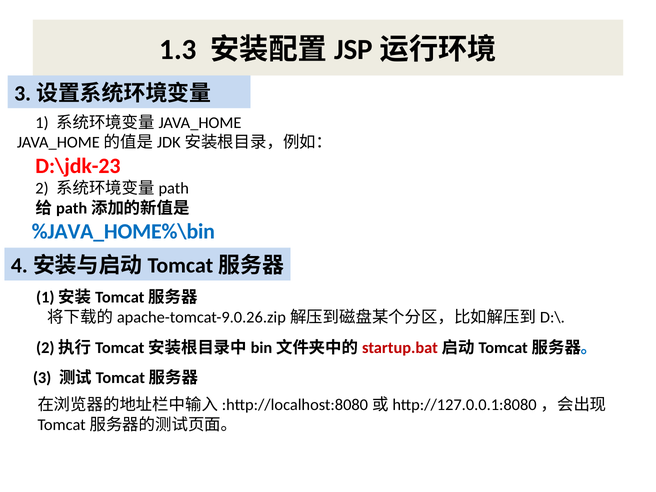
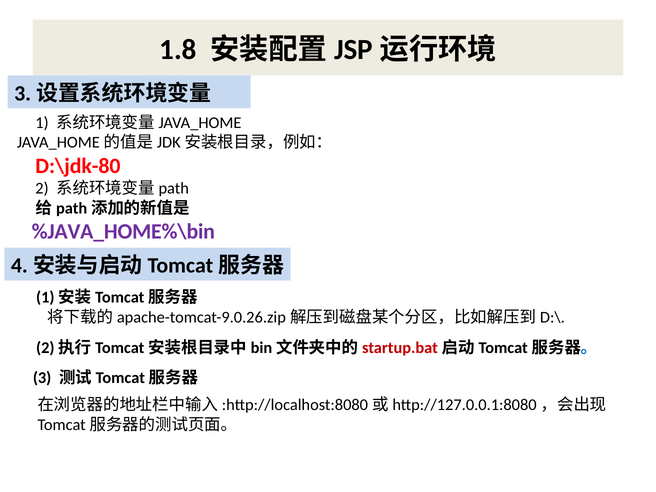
1.3: 1.3 -> 1.8
D:\jdk-23: D:\jdk-23 -> D:\jdk-80
%JAVA_HOME%\bin colour: blue -> purple
